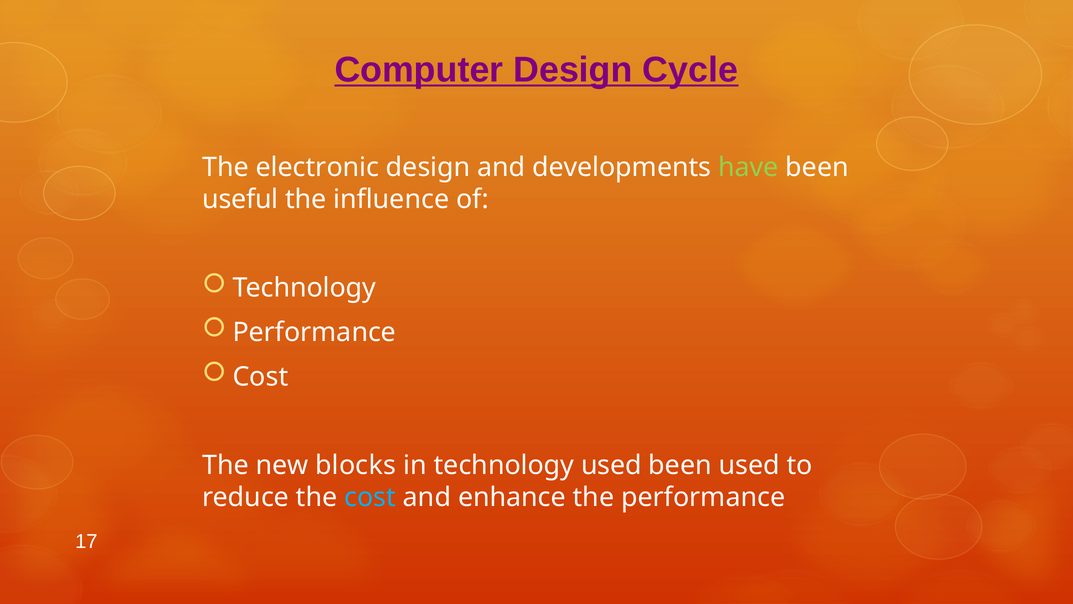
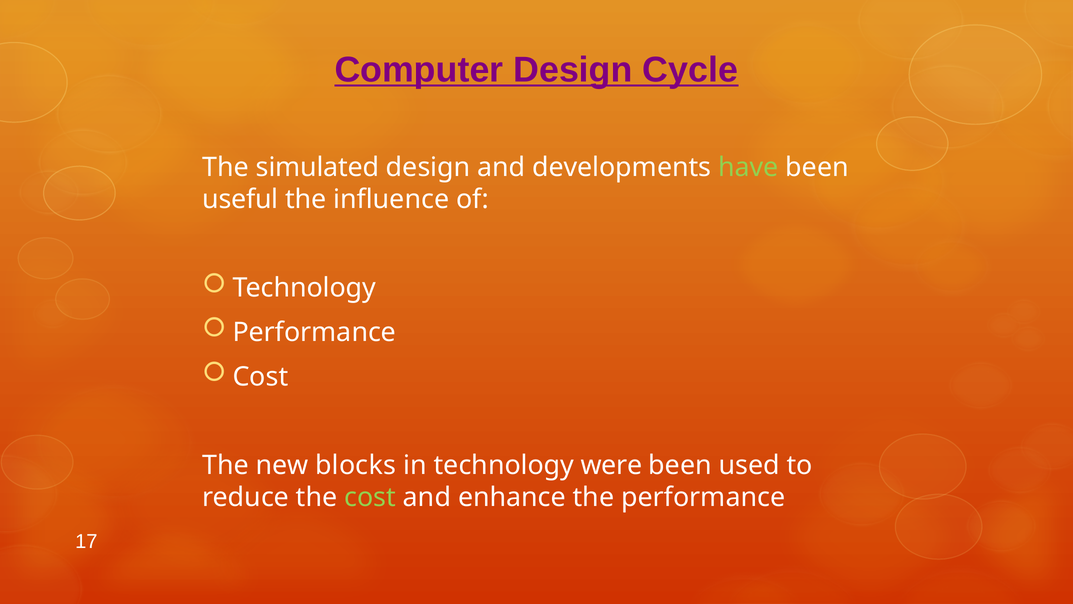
electronic: electronic -> simulated
technology used: used -> were
cost at (370, 497) colour: light blue -> light green
